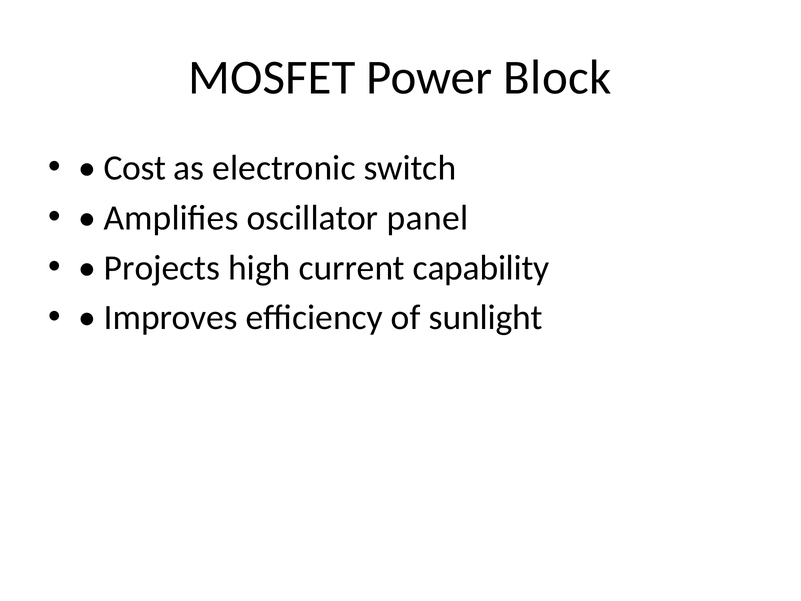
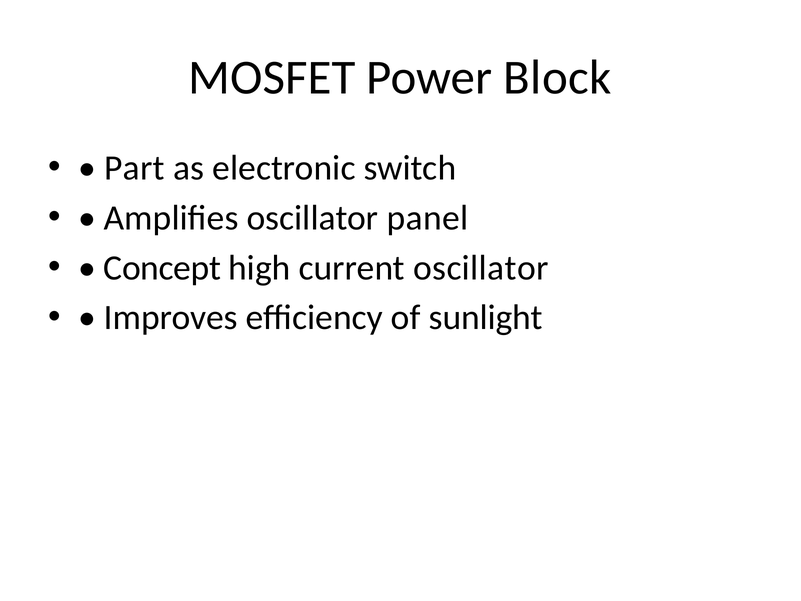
Cost: Cost -> Part
Projects: Projects -> Concept
current capability: capability -> oscillator
